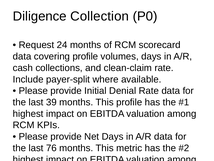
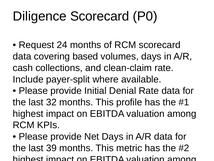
Diligence Collection: Collection -> Scorecard
covering profile: profile -> based
39: 39 -> 32
76: 76 -> 39
